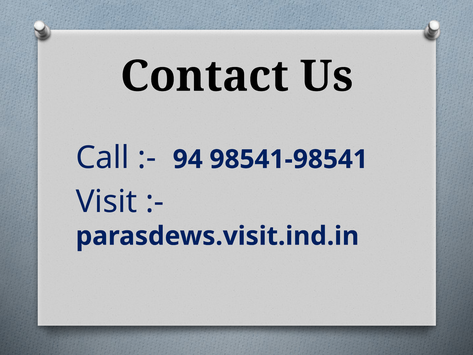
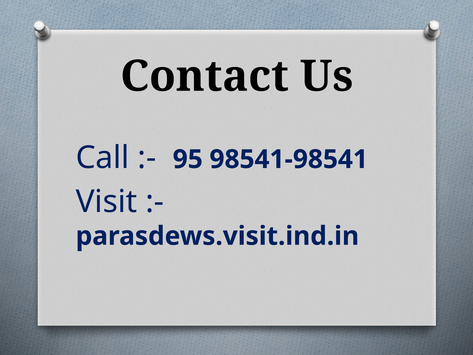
94: 94 -> 95
